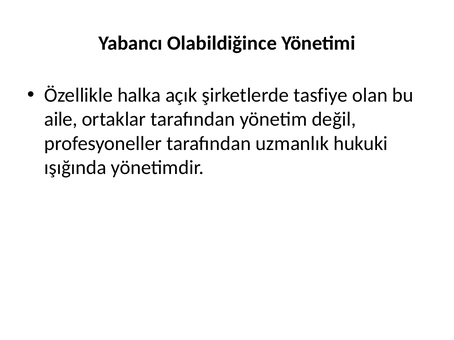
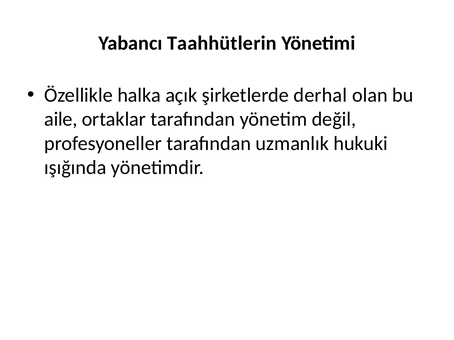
Olabildiğince: Olabildiğince -> Taahhütlerin
tasfiye: tasfiye -> derhal
